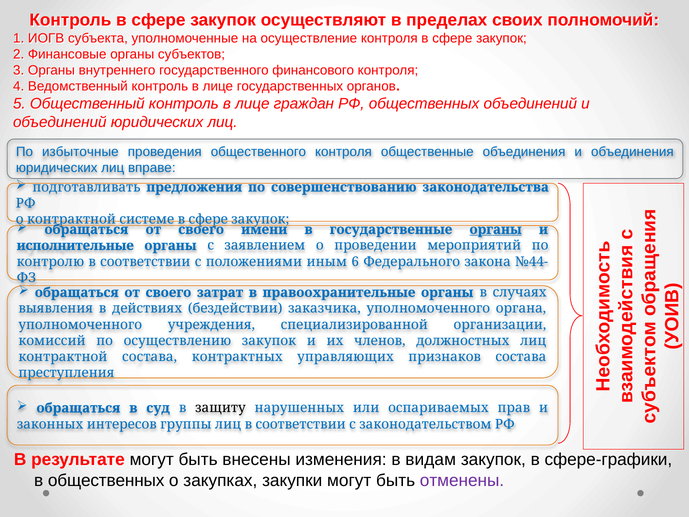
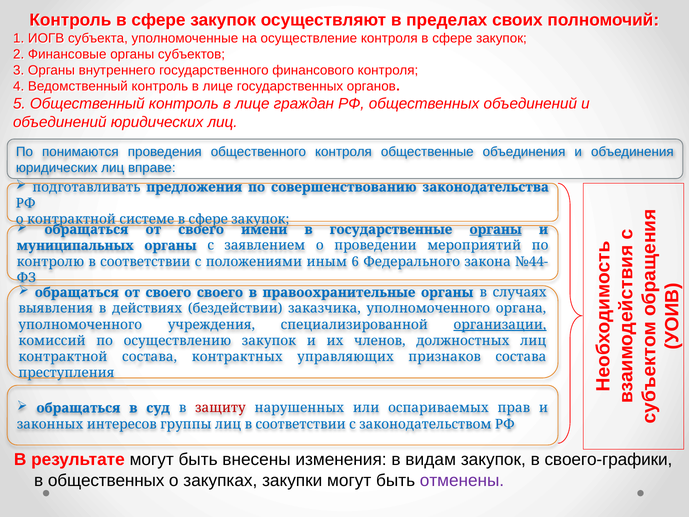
избыточные: избыточные -> понимаются
исполнительные: исполнительные -> муниципальных
своего затрат: затрат -> своего
организации underline: none -> present
защиту colour: black -> red
сфере-графики: сфере-графики -> своего-графики
